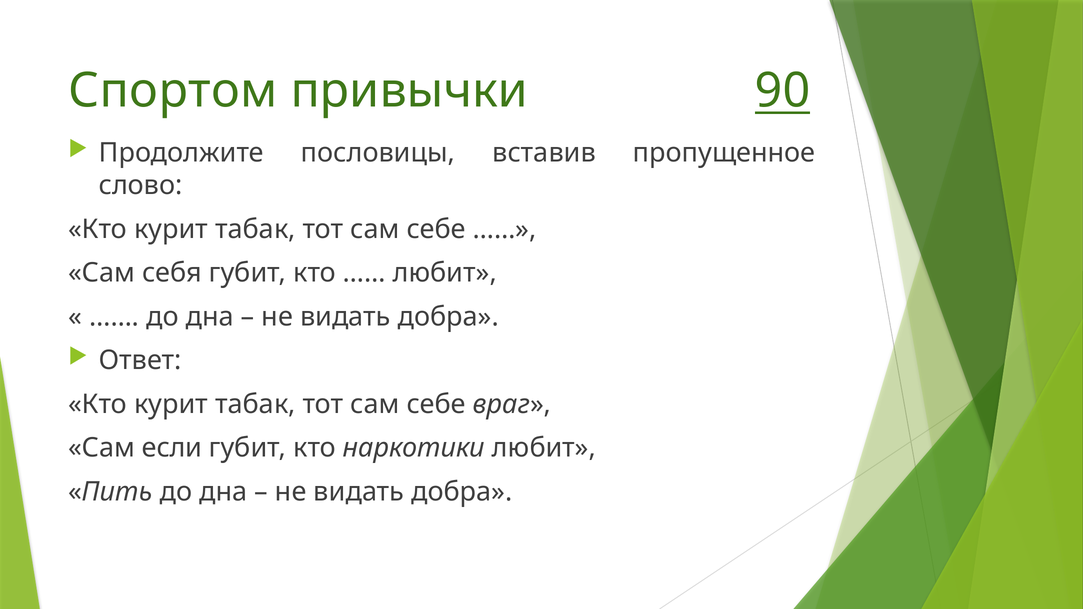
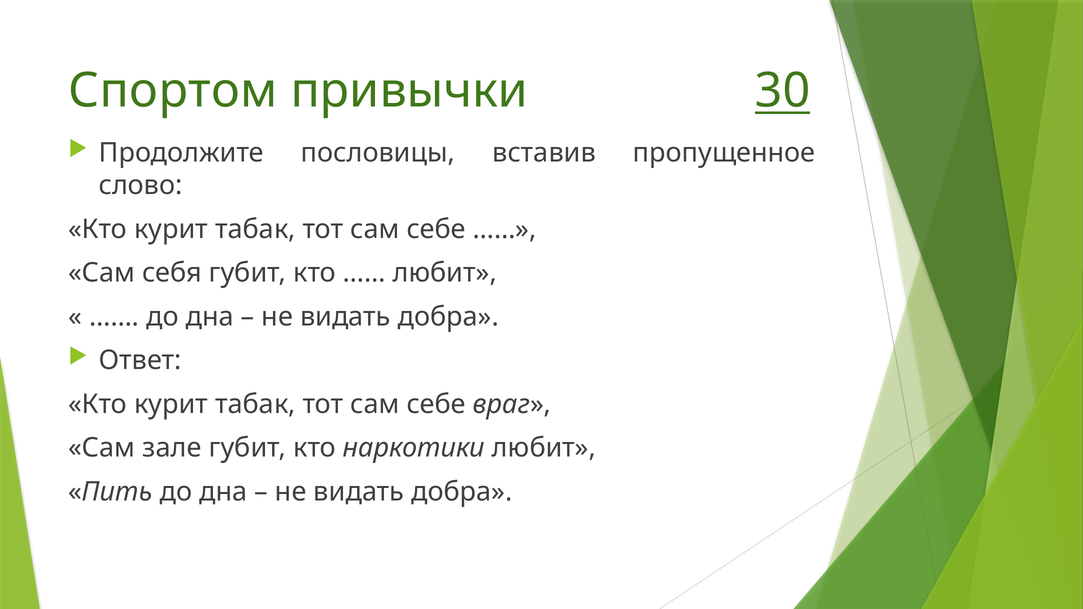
90: 90 -> 30
если: если -> зале
